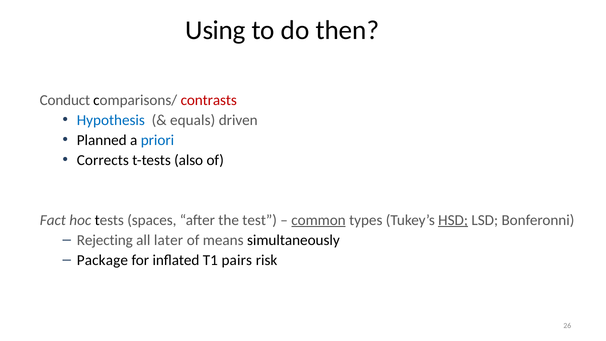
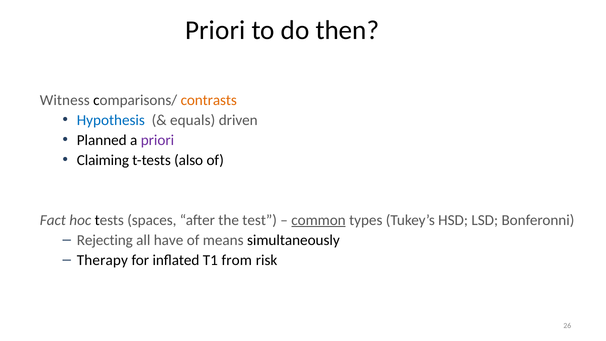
Using at (215, 30): Using -> Priori
Conduct: Conduct -> Witness
contrasts colour: red -> orange
priori at (157, 140) colour: blue -> purple
Corrects: Corrects -> Claiming
HSD underline: present -> none
later: later -> have
Package: Package -> Therapy
pairs: pairs -> from
